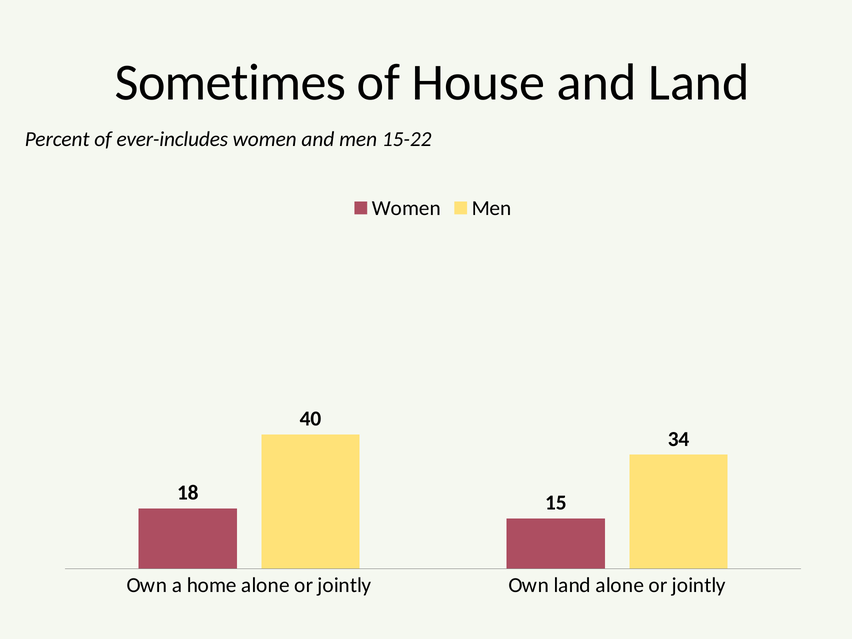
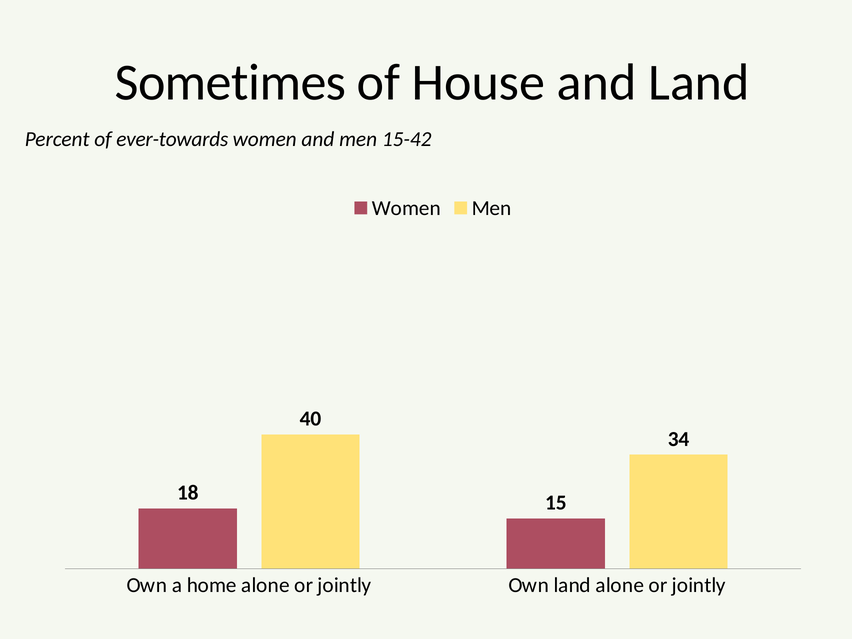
ever-includes: ever-includes -> ever-towards
15-22: 15-22 -> 15-42
